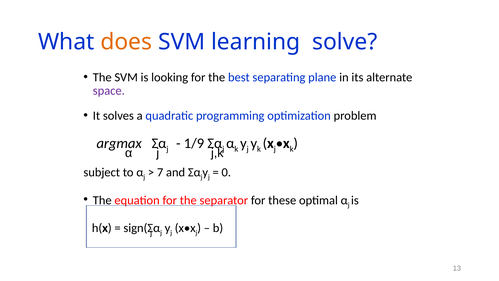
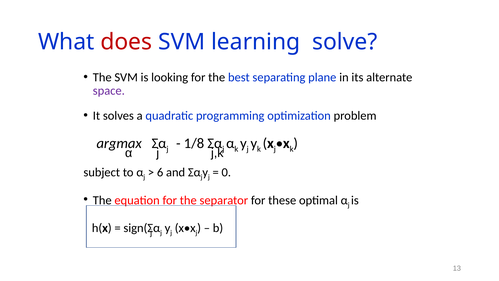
does colour: orange -> red
1/9: 1/9 -> 1/8
7: 7 -> 6
